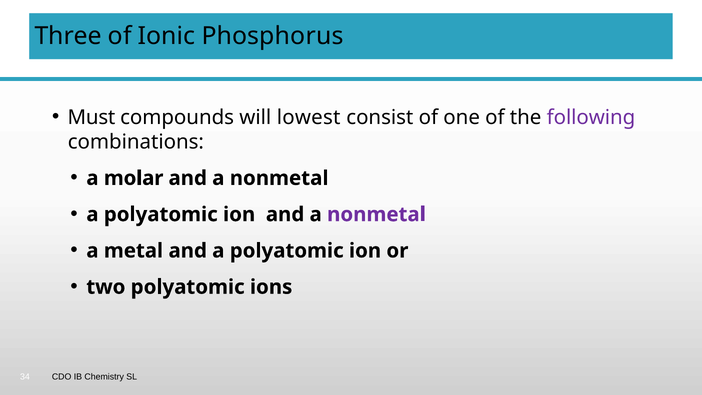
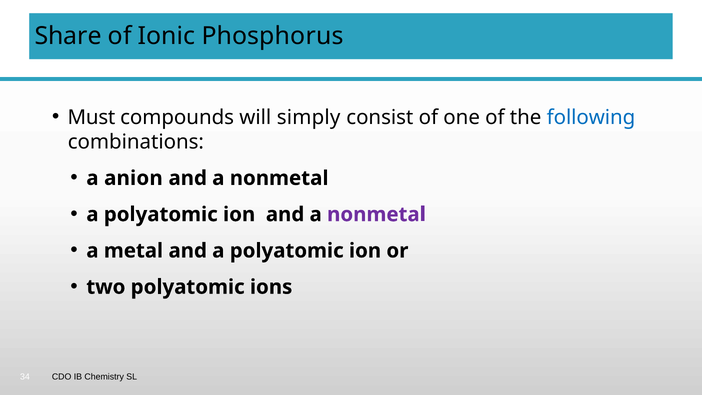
Three: Three -> Share
lowest: lowest -> simply
following colour: purple -> blue
molar: molar -> anion
